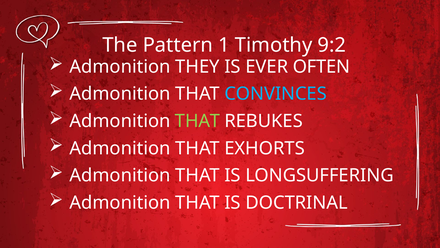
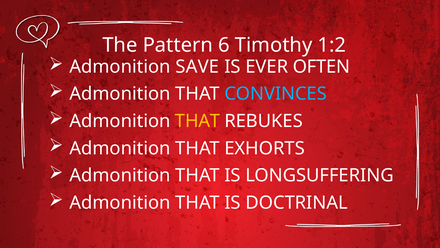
1: 1 -> 6
9:2: 9:2 -> 1:2
THEY: THEY -> SAVE
THAT at (198, 121) colour: light green -> yellow
